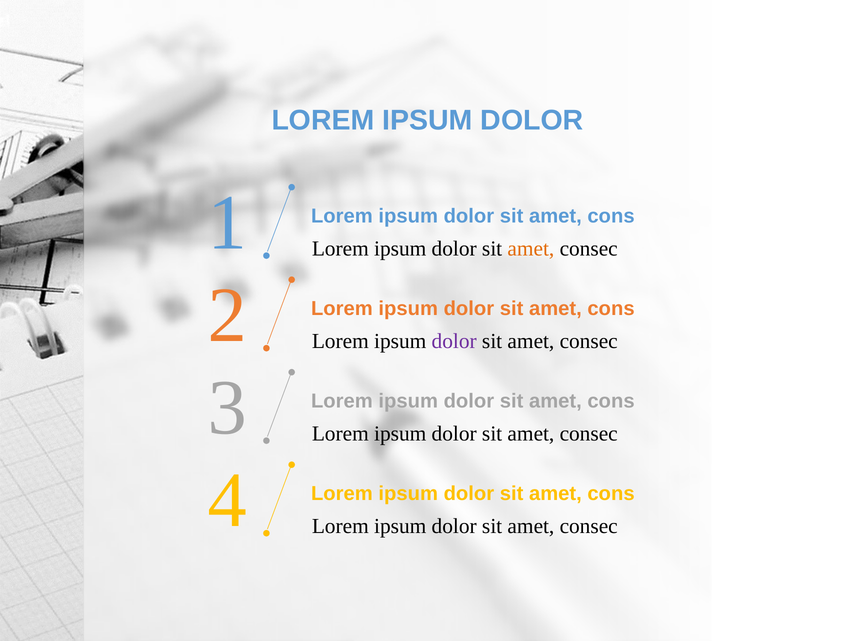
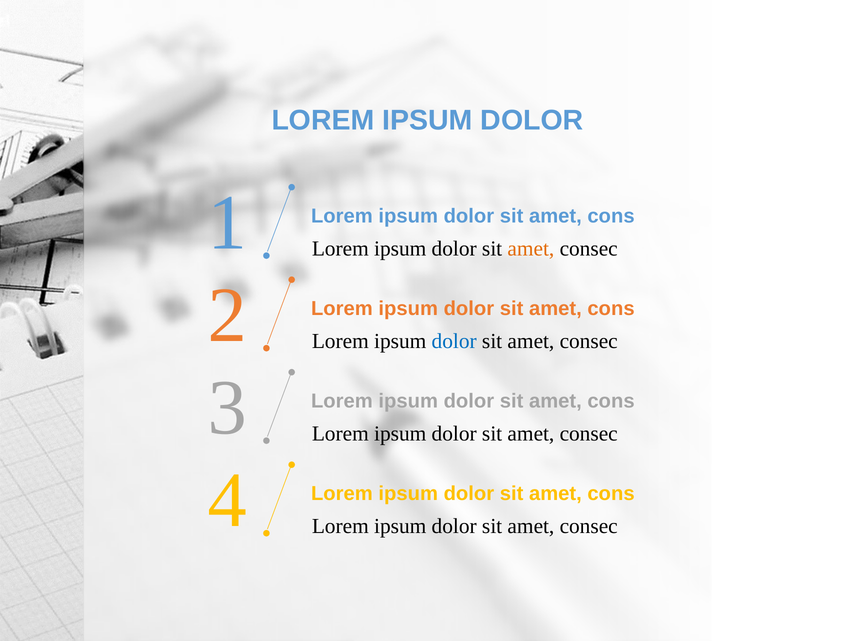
dolor at (454, 341) colour: purple -> blue
